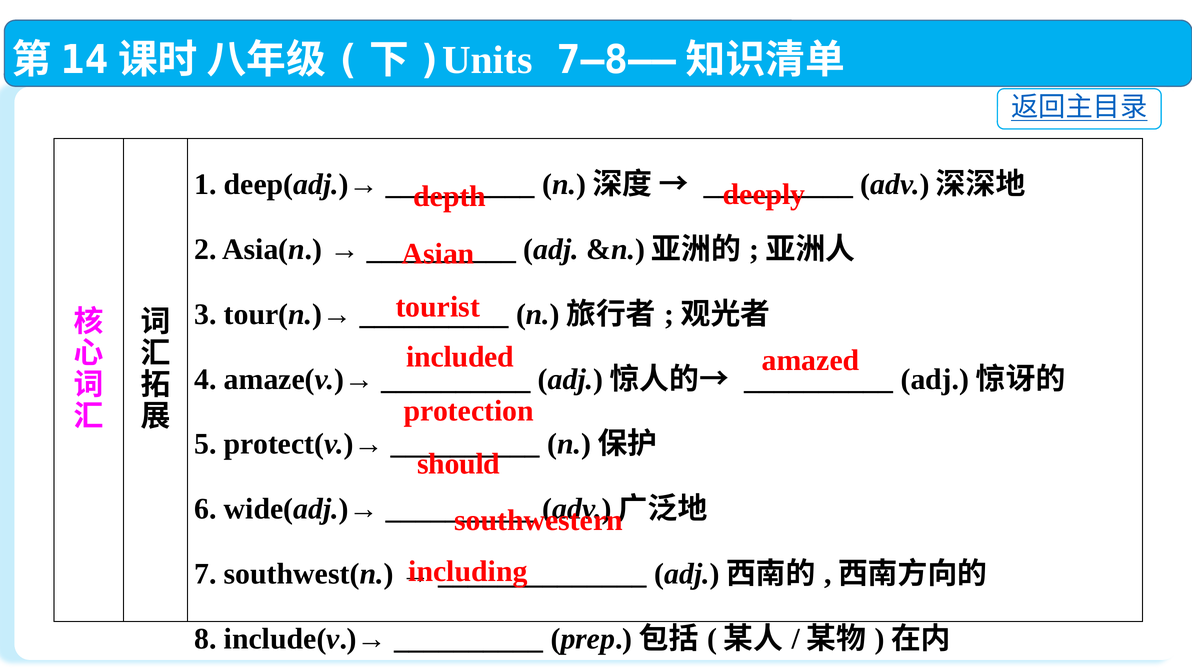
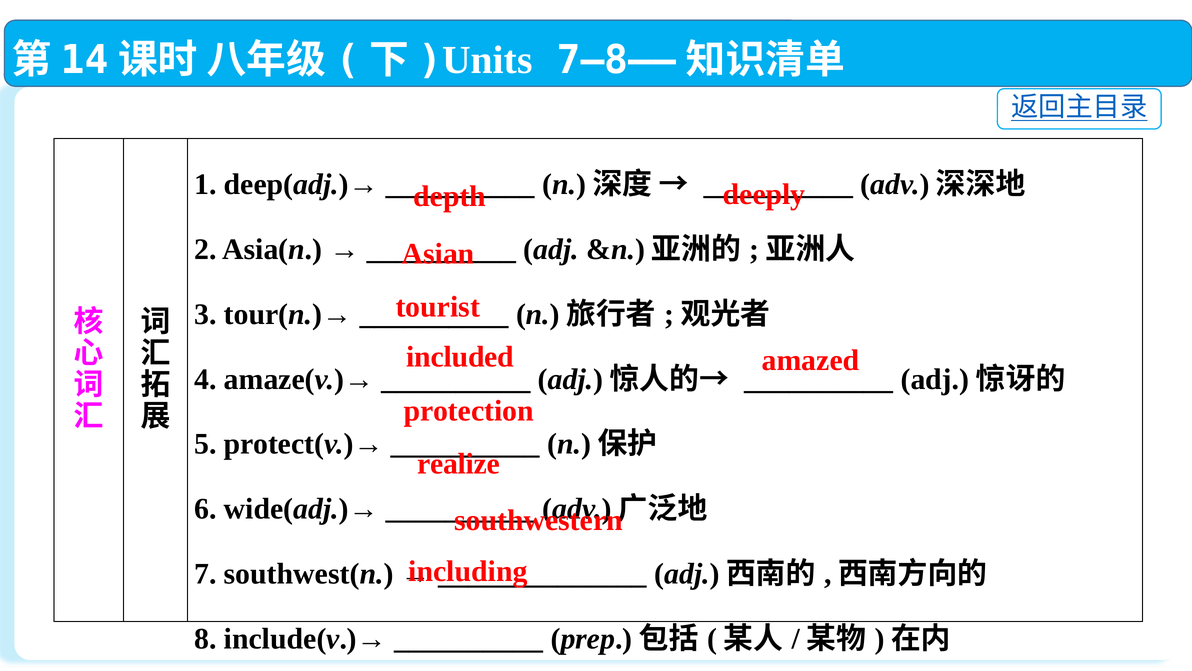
should: should -> realize
